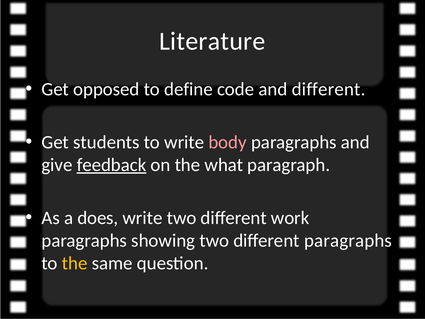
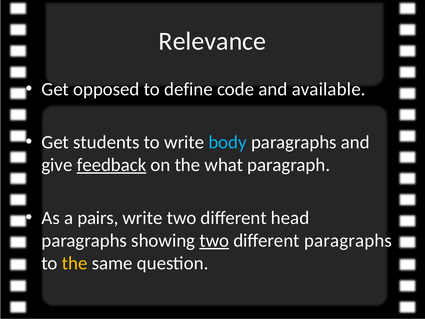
Literature: Literature -> Relevance
and different: different -> available
body colour: pink -> light blue
does: does -> pairs
work: work -> head
two at (214, 240) underline: none -> present
